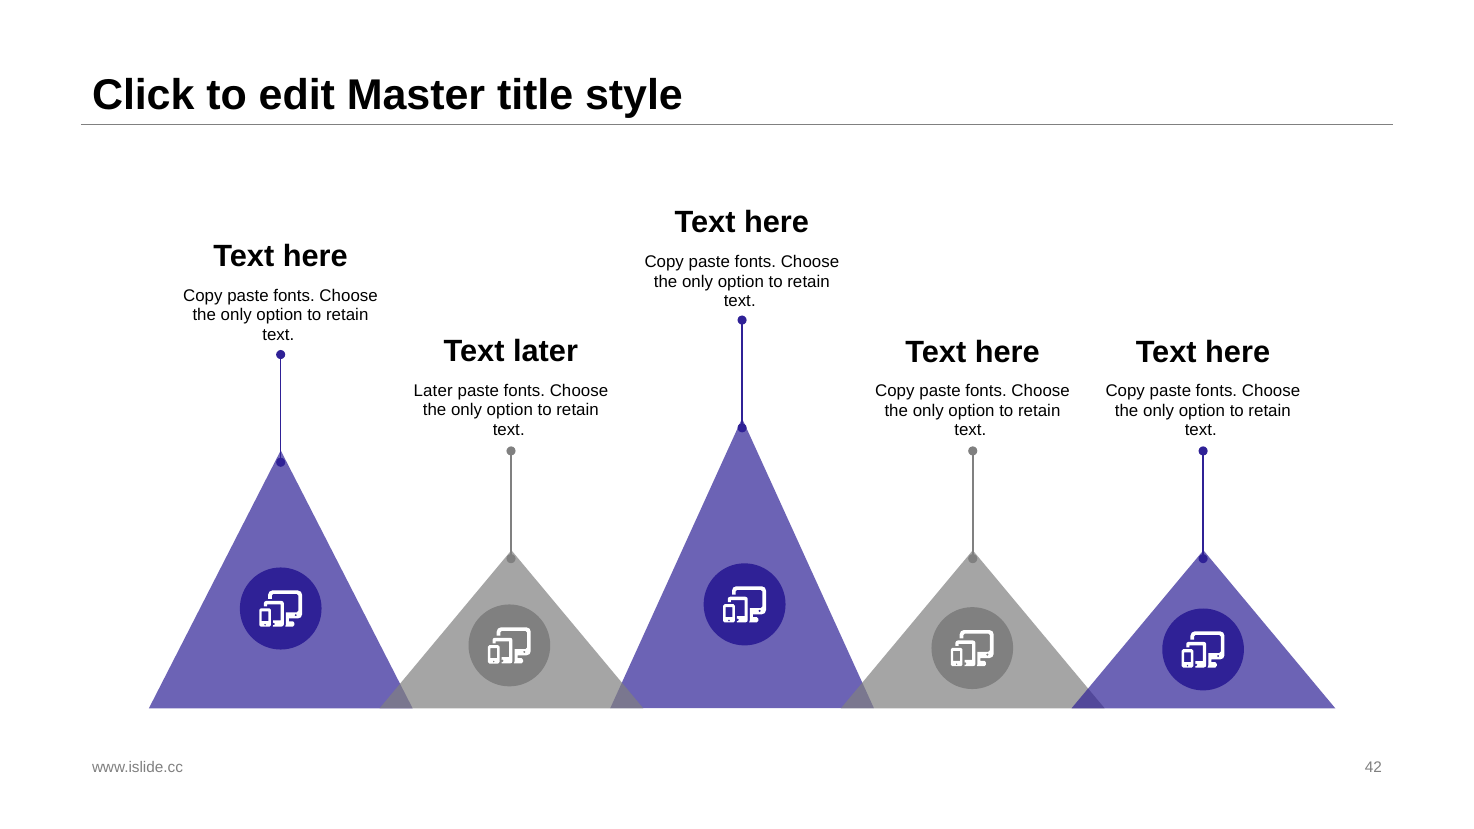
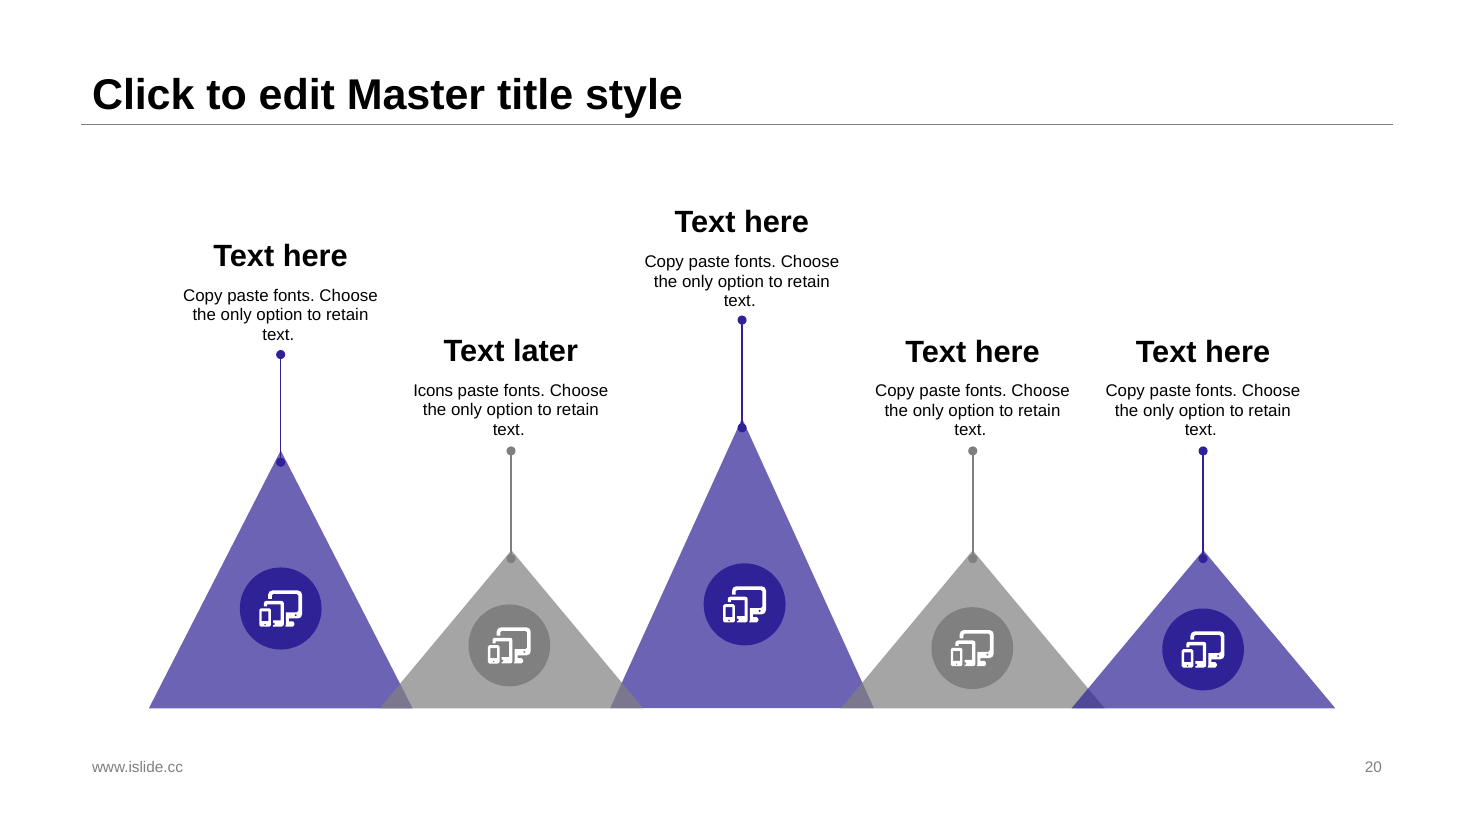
Later at (433, 391): Later -> Icons
42: 42 -> 20
